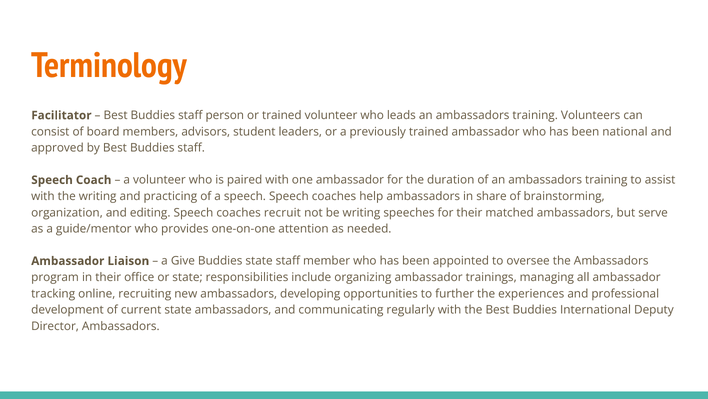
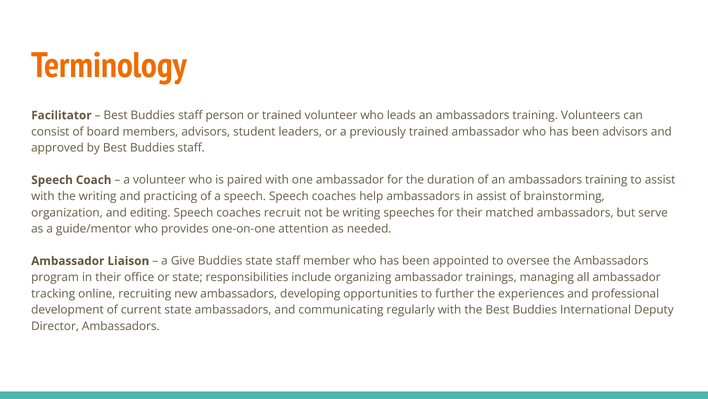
been national: national -> advisors
in share: share -> assist
